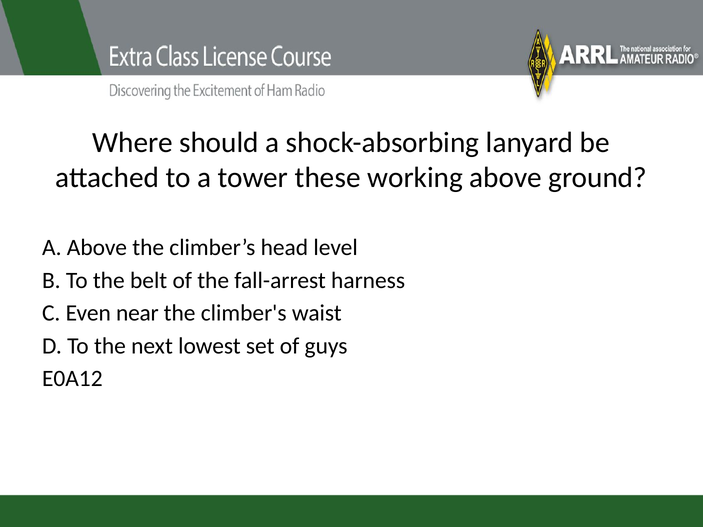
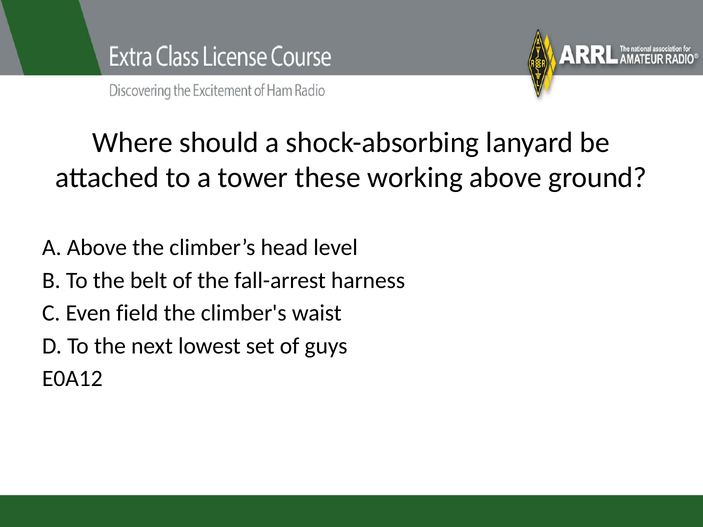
near: near -> field
